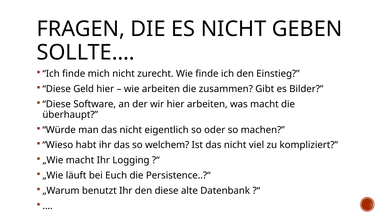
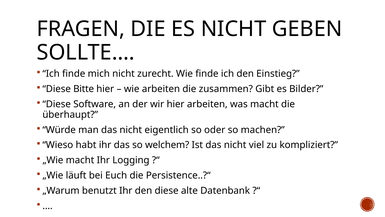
Geld: Geld -> Bitte
